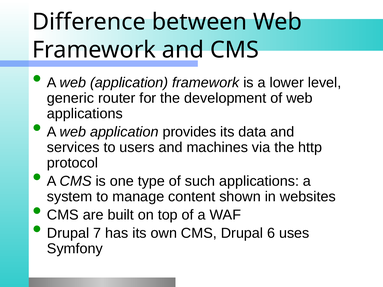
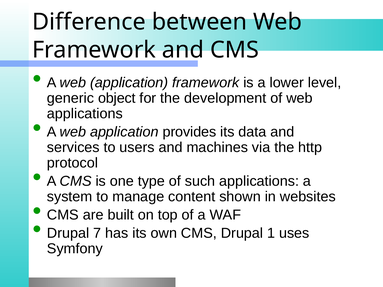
router: router -> object
6: 6 -> 1
